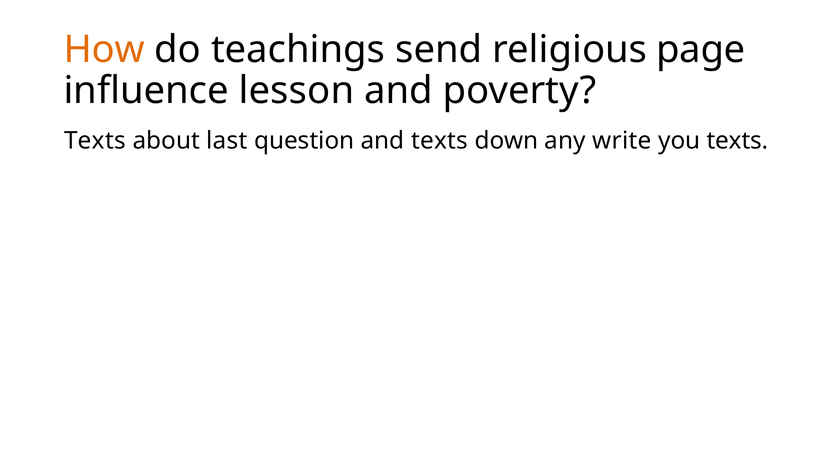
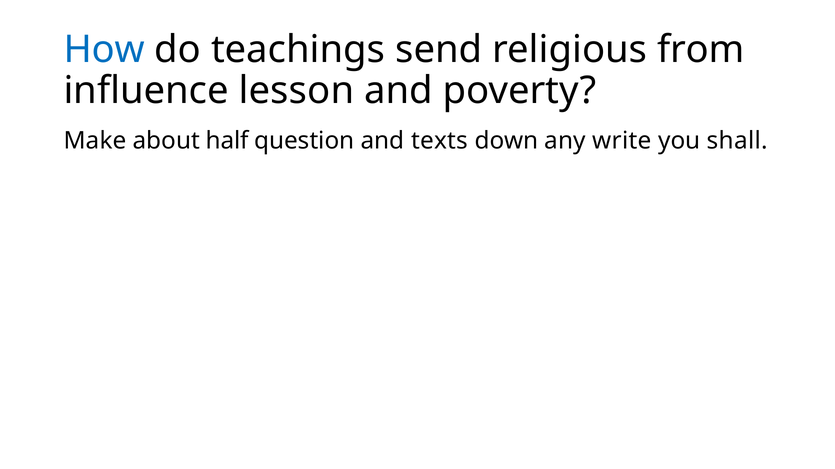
How colour: orange -> blue
page: page -> from
Texts at (95, 141): Texts -> Make
last: last -> half
you texts: texts -> shall
